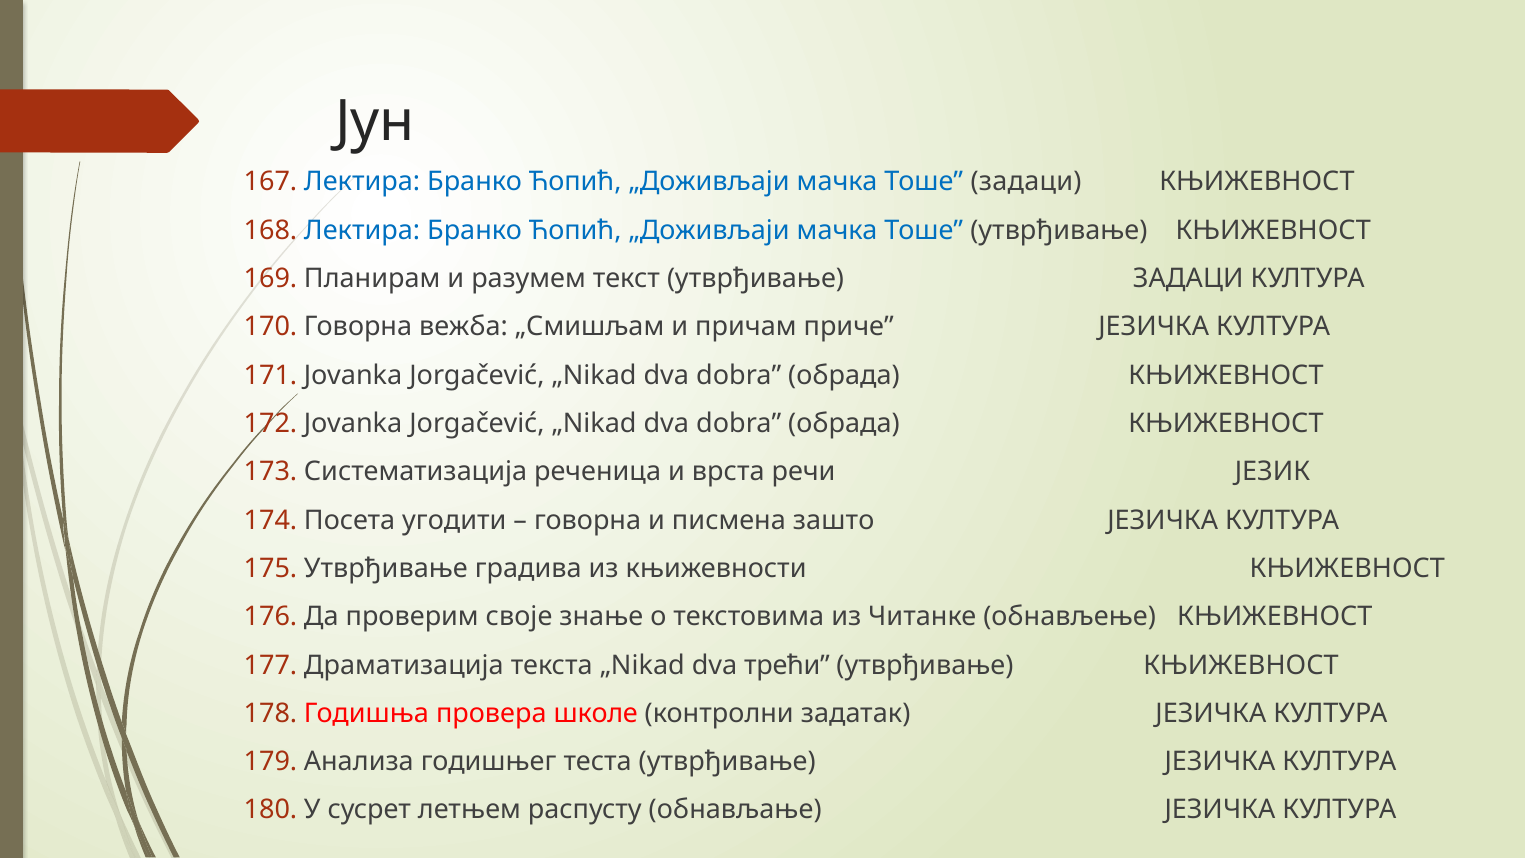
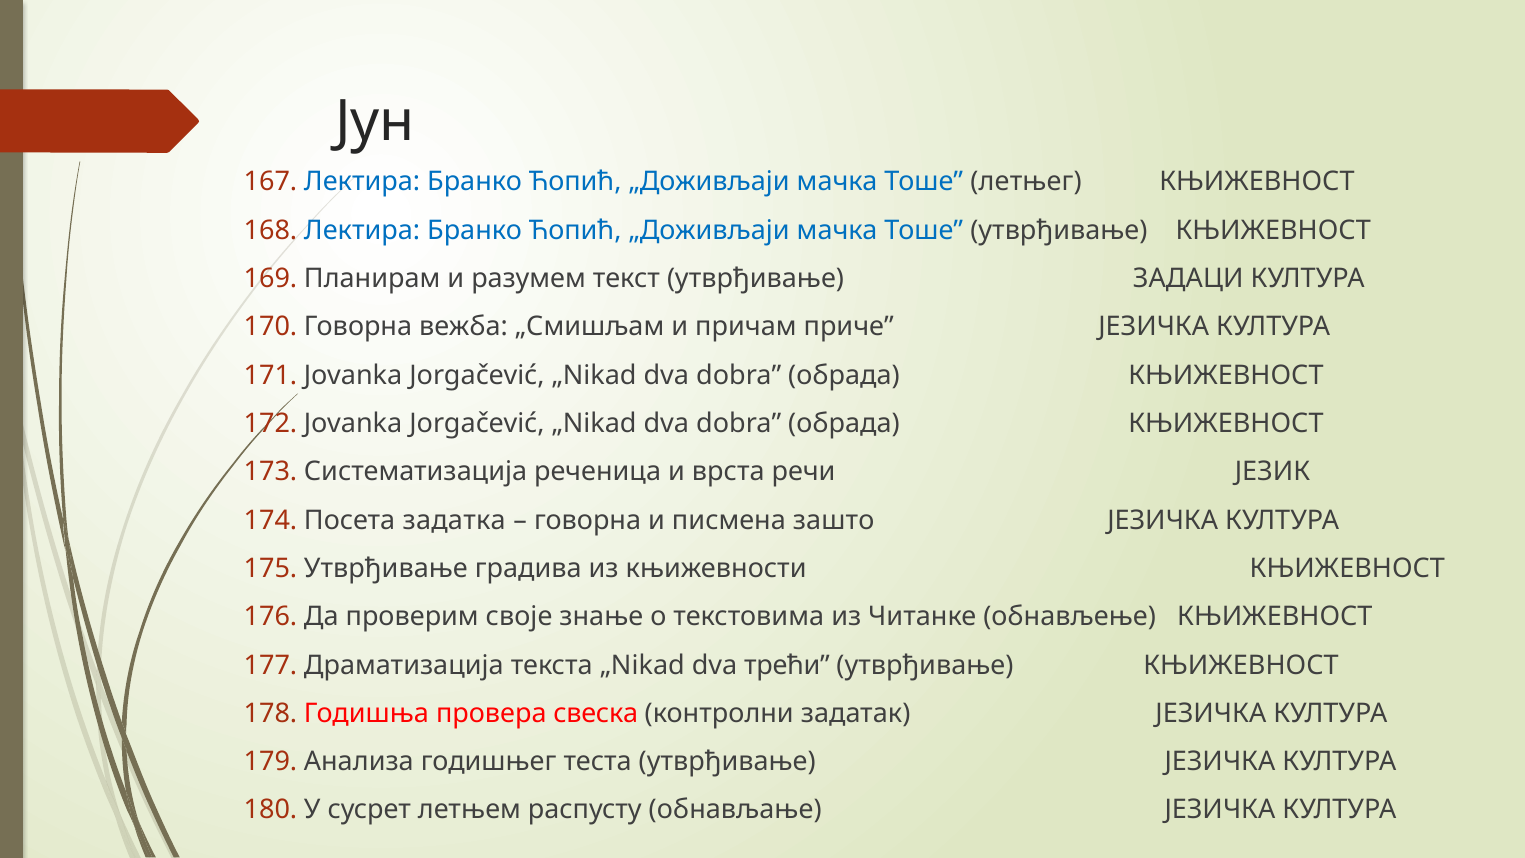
Тоше задаци: задаци -> летњег
угодити: угодити -> задатка
школе: школе -> свеска
